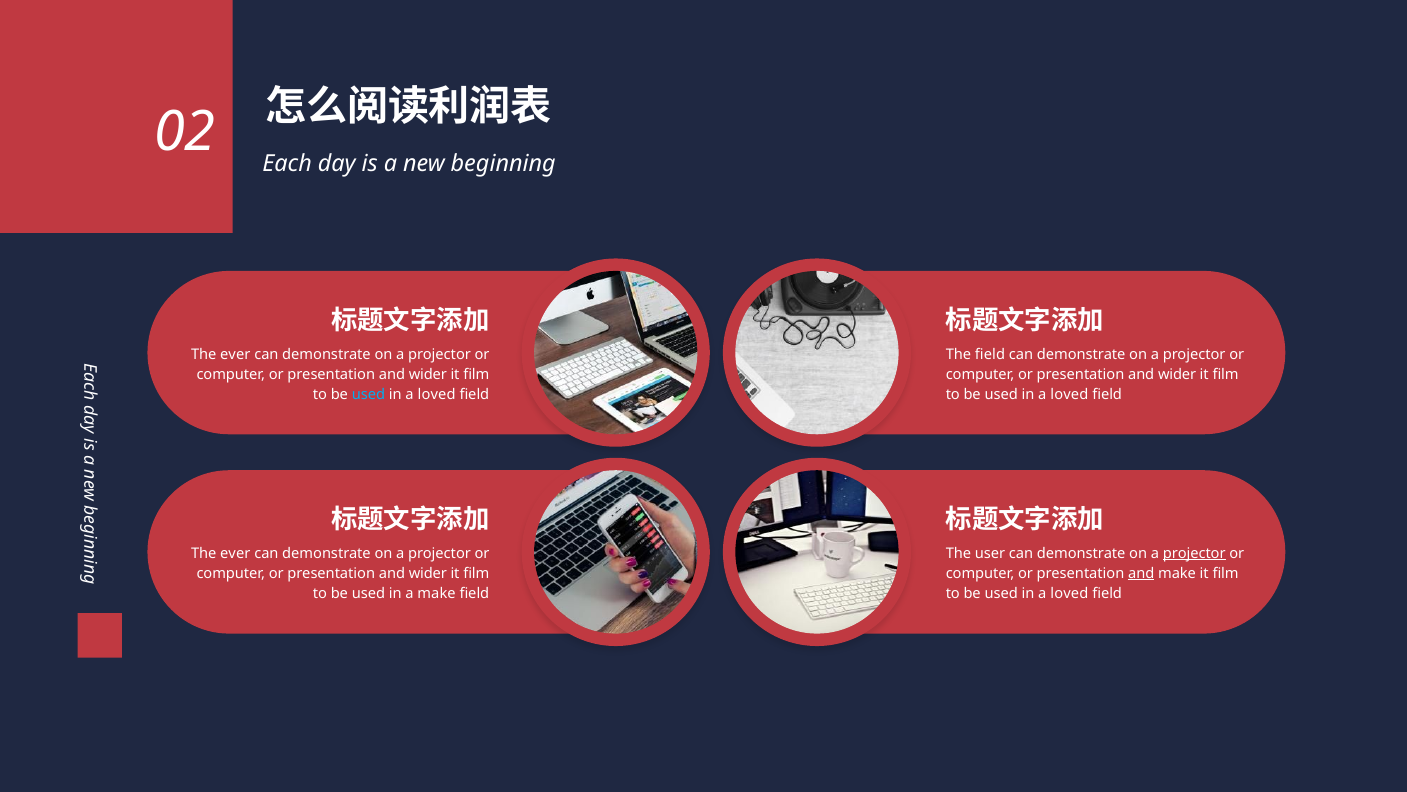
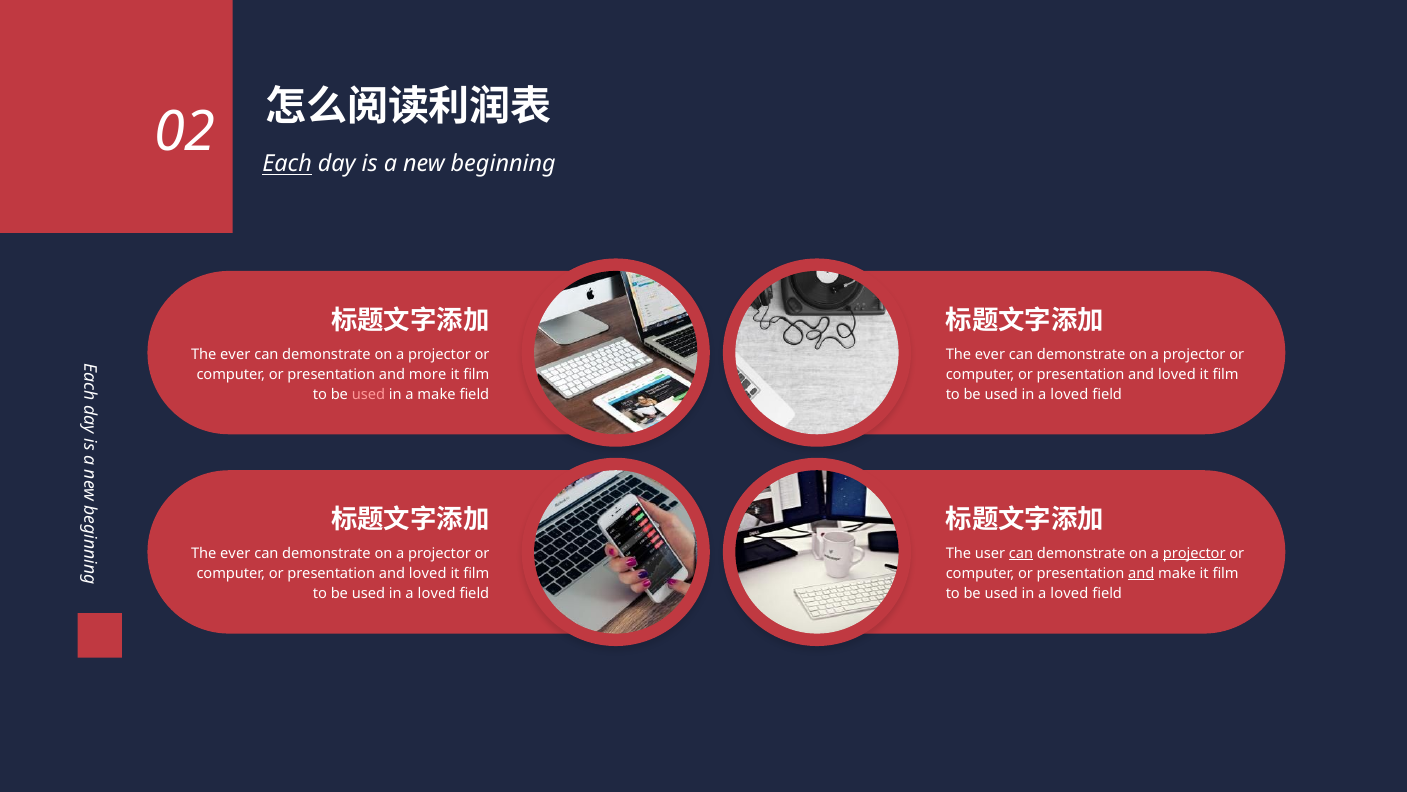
Each underline: none -> present
field at (990, 355): field -> ever
wider at (428, 375): wider -> more
wider at (1177, 375): wider -> loved
used at (369, 395) colour: light blue -> pink
loved at (437, 395): loved -> make
can at (1021, 553) underline: none -> present
wider at (428, 573): wider -> loved
make at (437, 593): make -> loved
